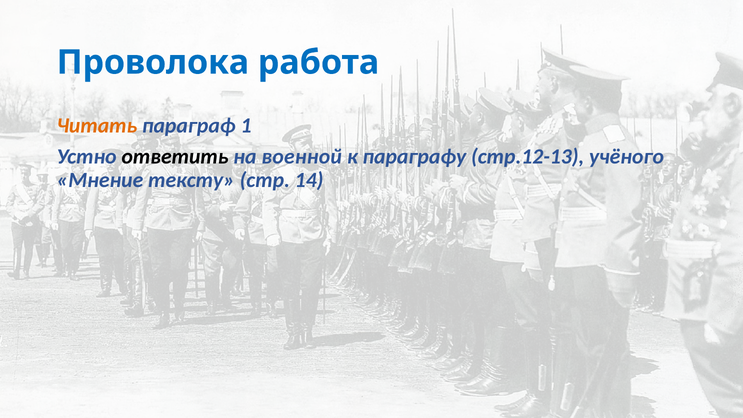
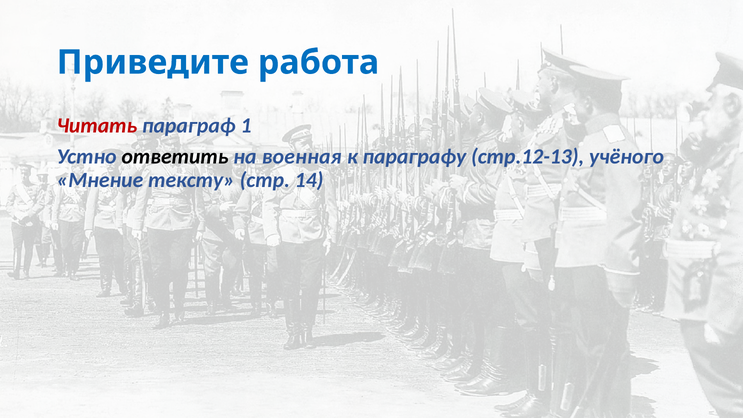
Проволока: Проволока -> Приведите
Читать colour: orange -> red
военной: военной -> военная
